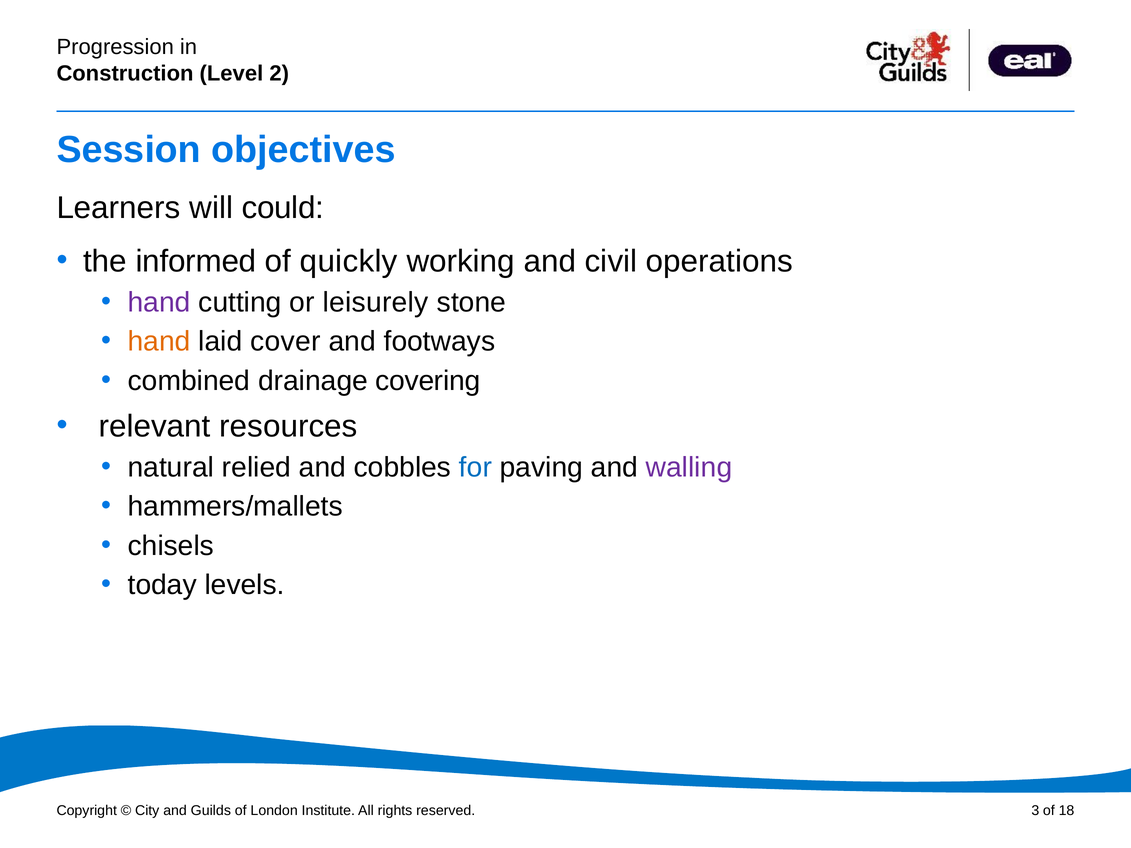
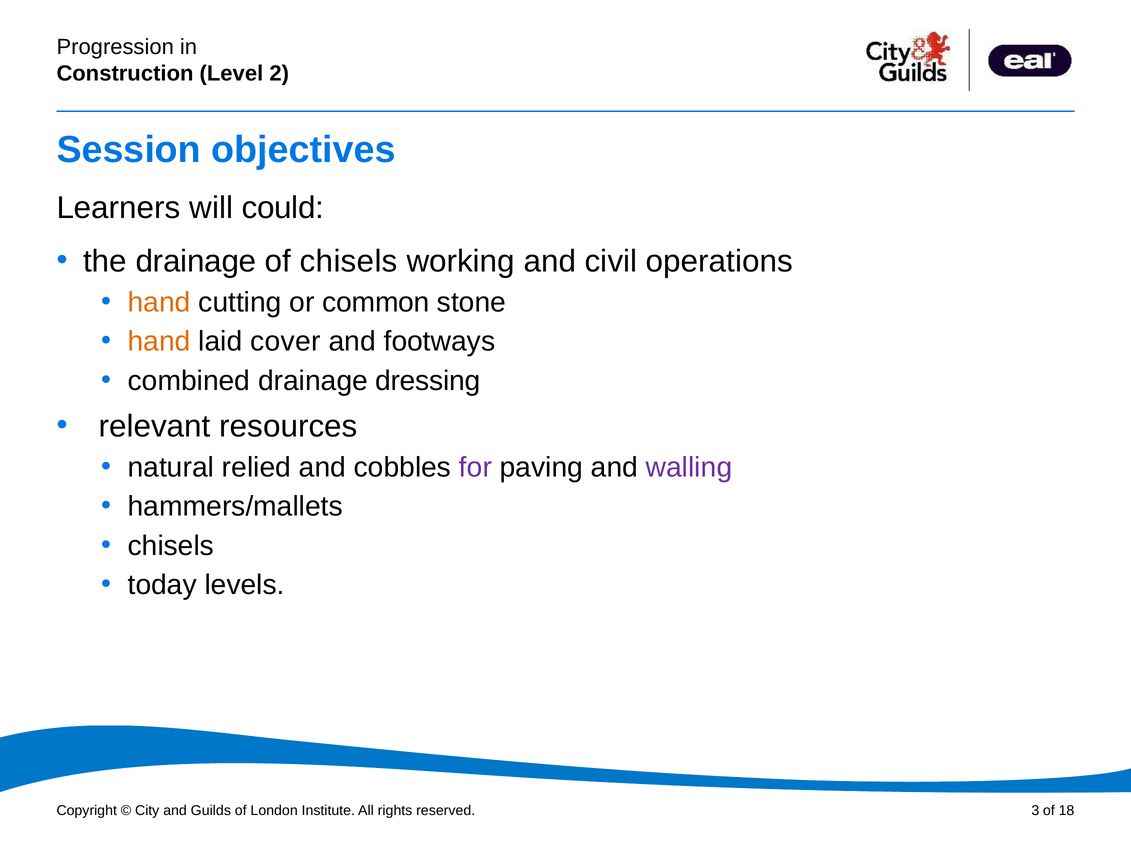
the informed: informed -> drainage
of quickly: quickly -> chisels
hand at (159, 302) colour: purple -> orange
leisurely: leisurely -> common
covering: covering -> dressing
for colour: blue -> purple
